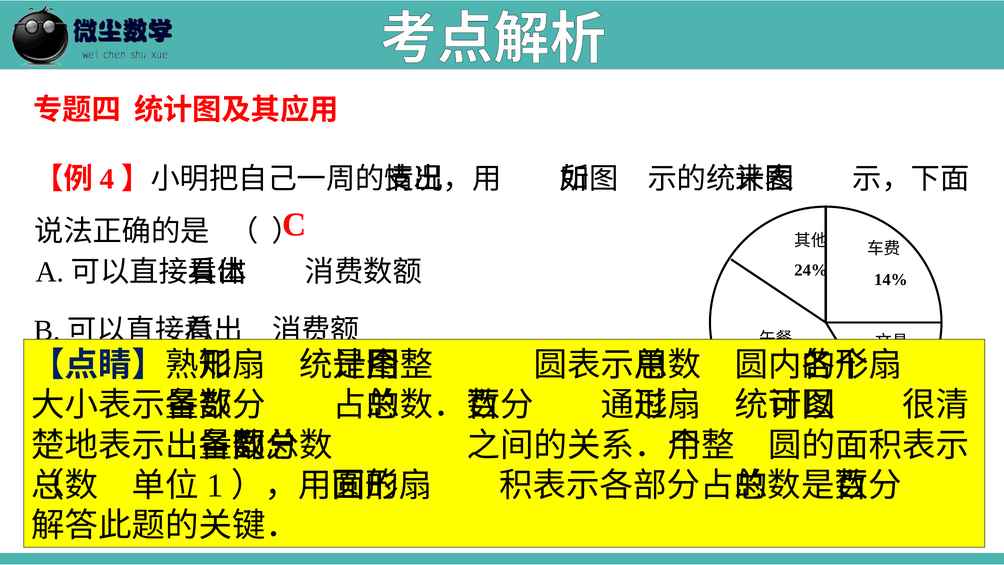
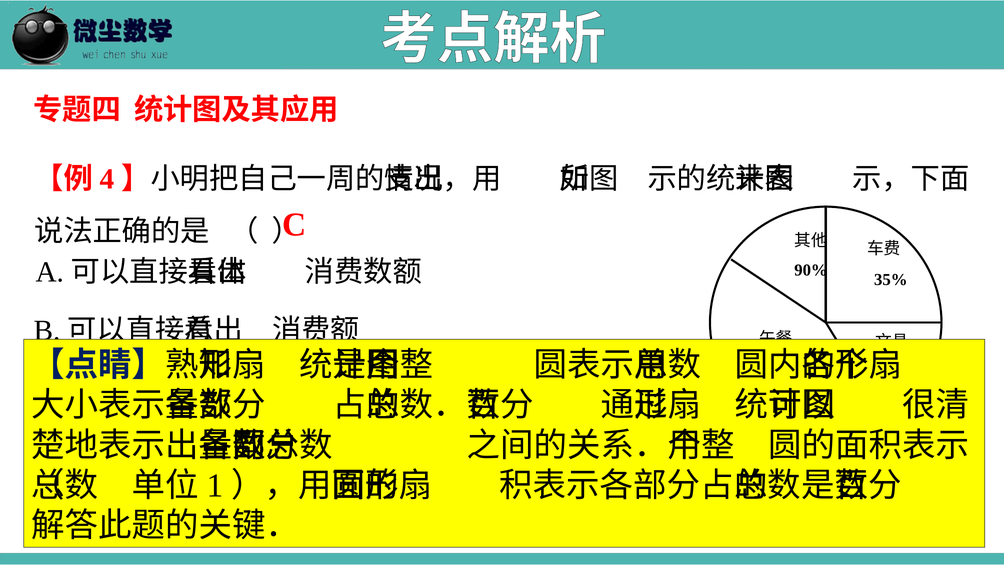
24%: 24% -> 90%
14%: 14% -> 35%
